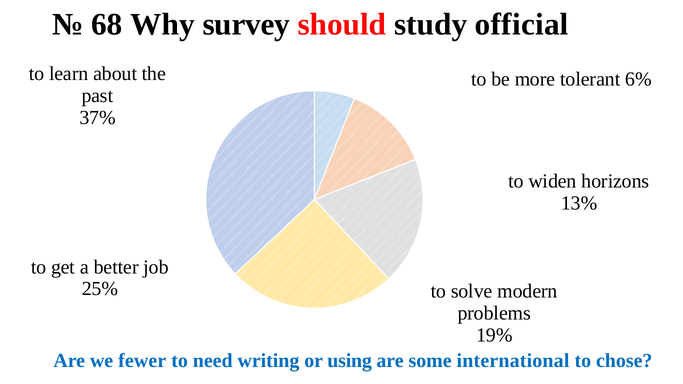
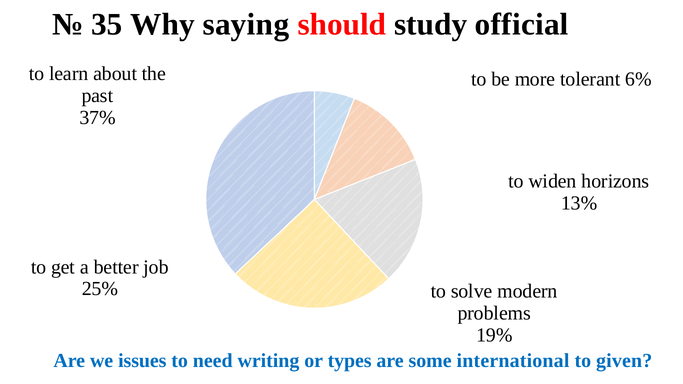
68: 68 -> 35
survey: survey -> saying
fewer: fewer -> issues
using: using -> types
chose: chose -> given
